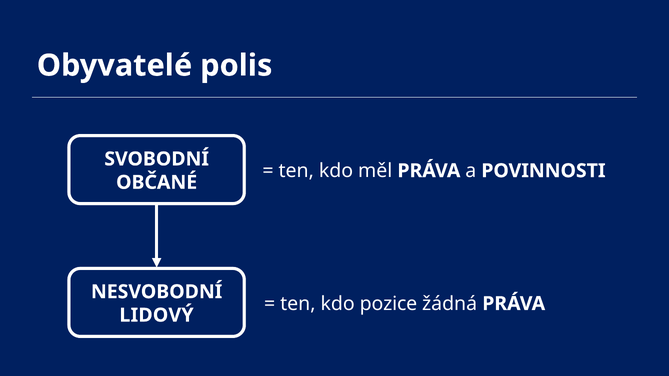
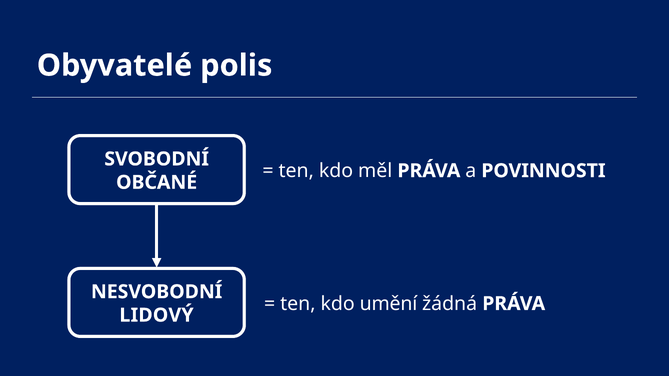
pozice: pozice -> umění
